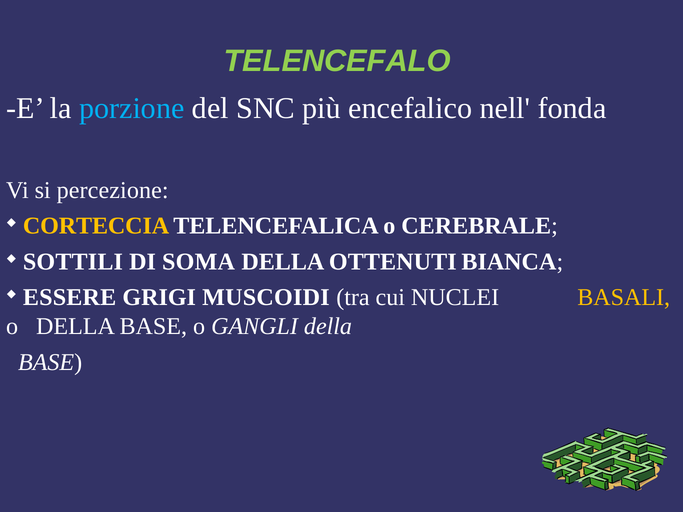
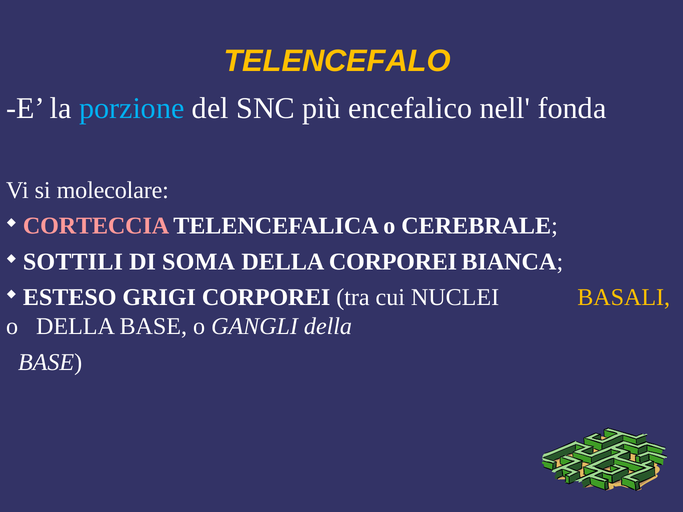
TELENCEFALO colour: light green -> yellow
percezione: percezione -> molecolare
CORTECCIA colour: yellow -> pink
DELLA OTTENUTI: OTTENUTI -> CORPOREI
ESSERE: ESSERE -> ESTESO
GRIGI MUSCOIDI: MUSCOIDI -> CORPOREI
